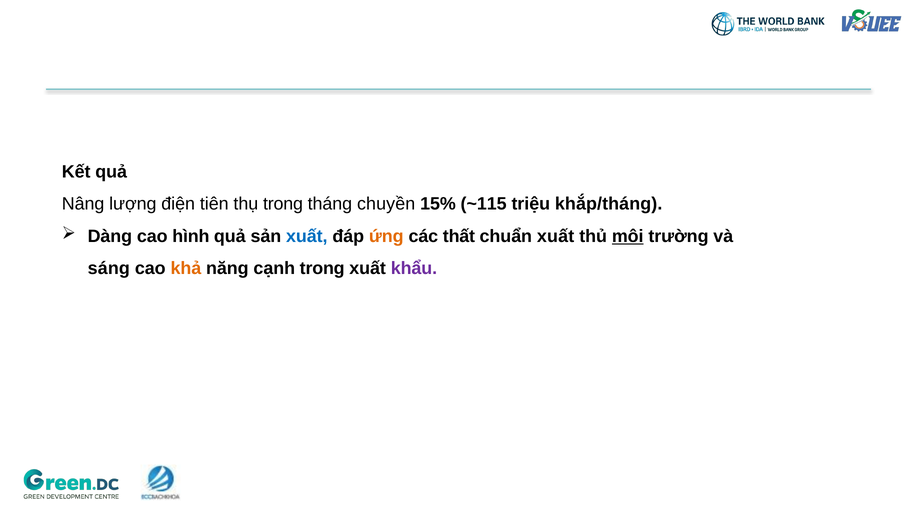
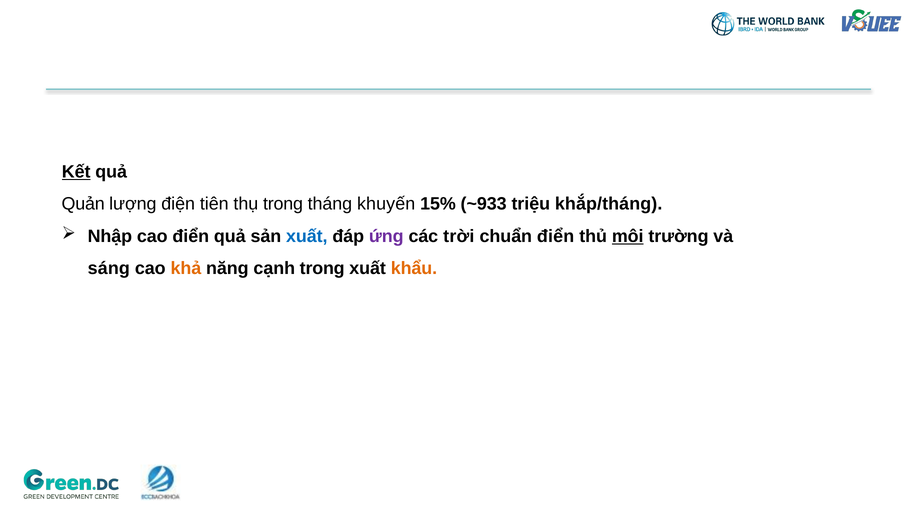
Kết underline: none -> present
Nâng: Nâng -> Quản
chuyền: chuyền -> khuyến
~115: ~115 -> ~933
Dàng: Dàng -> Nhập
cao hình: hình -> điển
ứng colour: orange -> purple
thất: thất -> trời
chuẩn xuất: xuất -> điển
khẩu colour: purple -> orange
